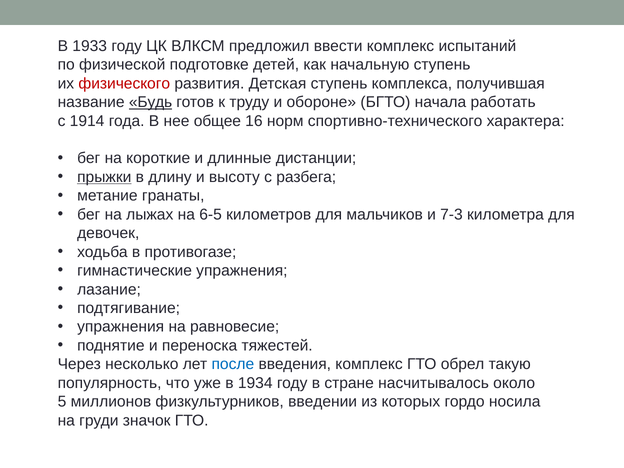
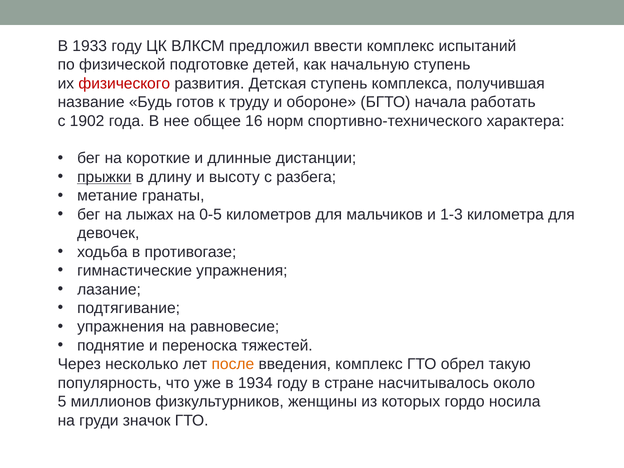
Будь underline: present -> none
1914: 1914 -> 1902
6-5: 6-5 -> 0-5
7-3: 7-3 -> 1-3
после colour: blue -> orange
введении: введении -> женщины
